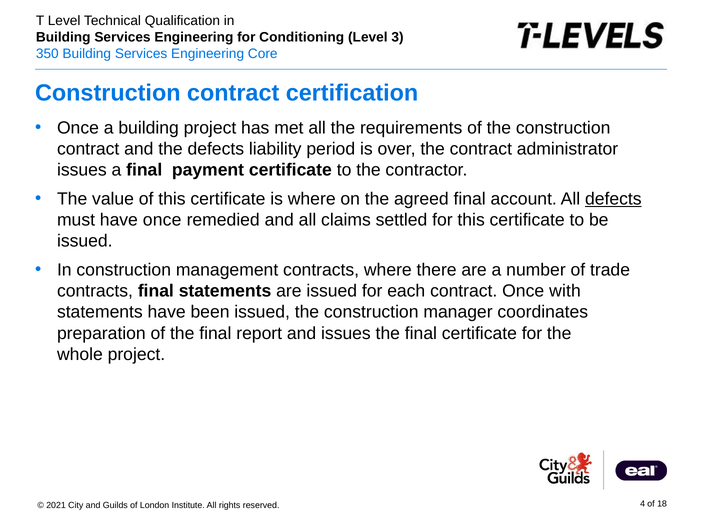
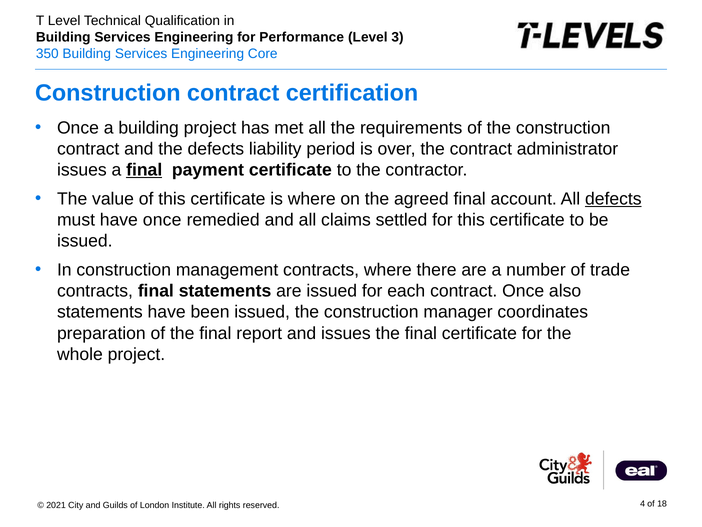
Conditioning: Conditioning -> Performance
final at (144, 170) underline: none -> present
with: with -> also
